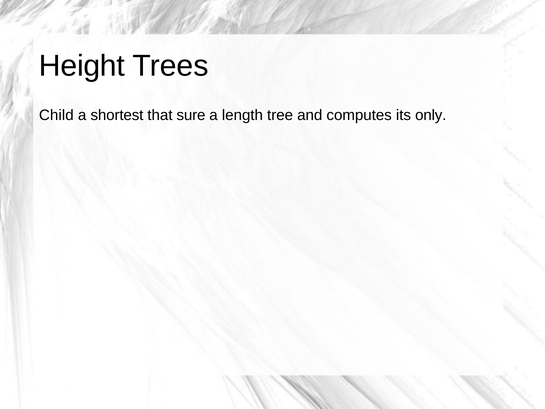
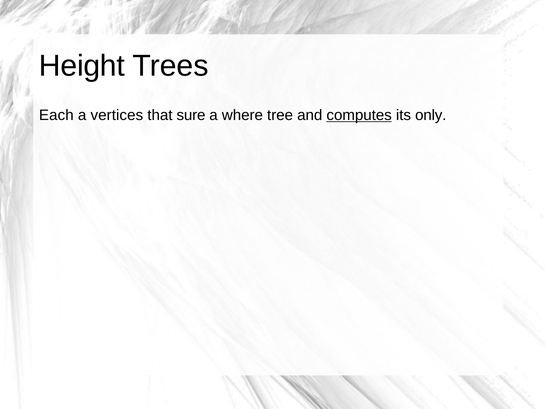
Child: Child -> Each
shortest: shortest -> vertices
length: length -> where
computes underline: none -> present
